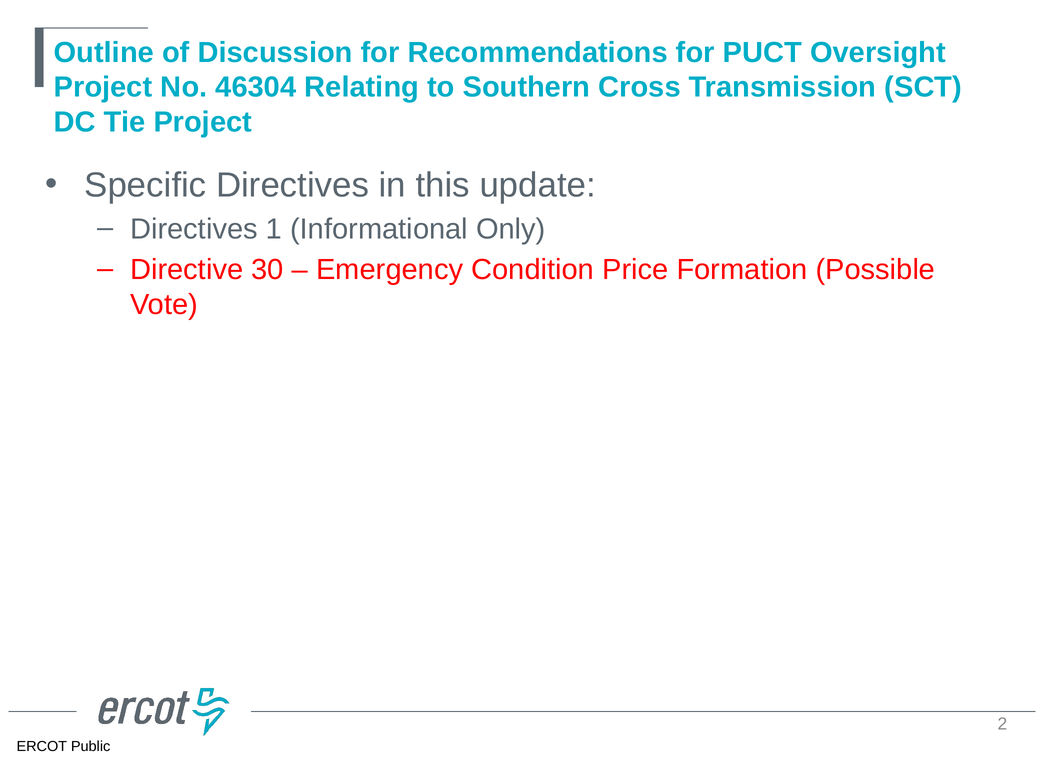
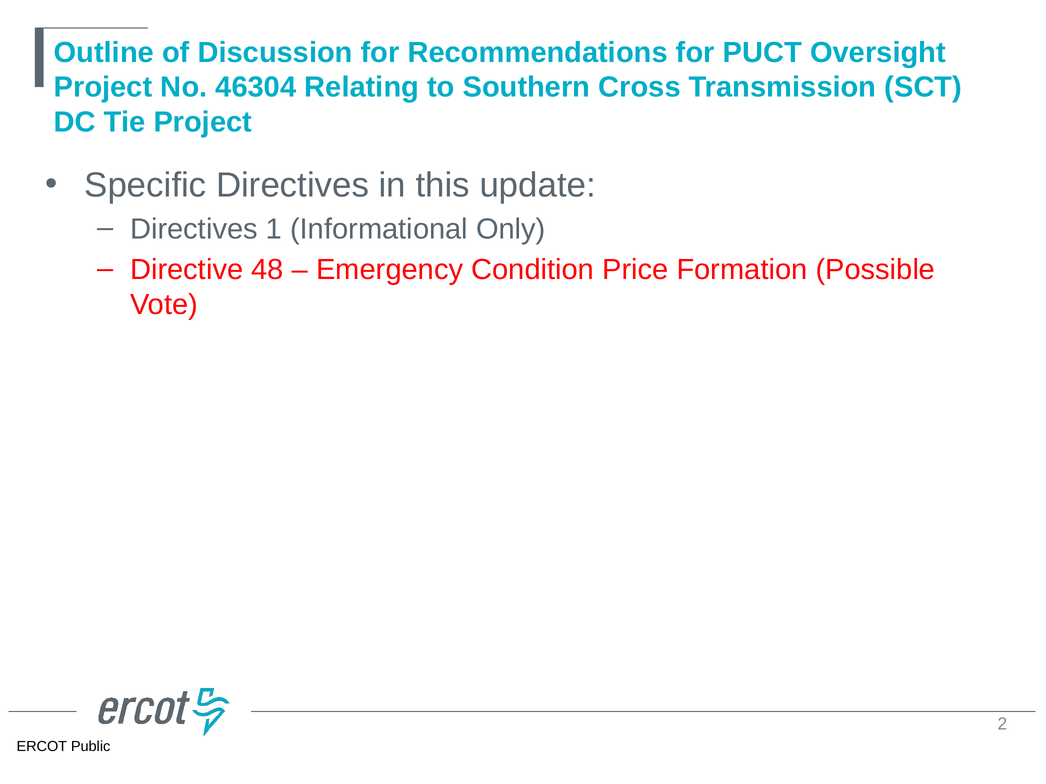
30: 30 -> 48
